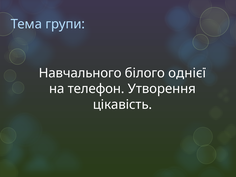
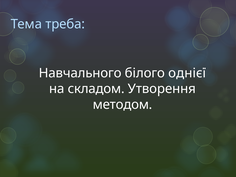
групи: групи -> треба
телефон: телефон -> складом
цікавість: цікавість -> методом
